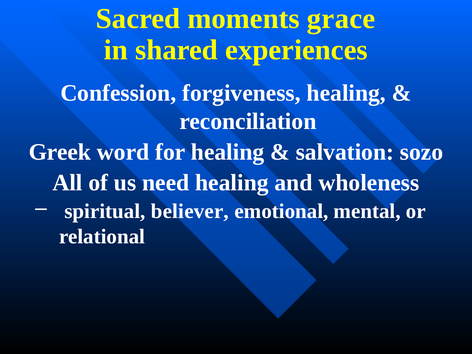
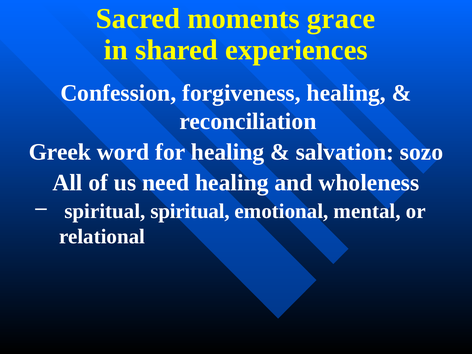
spiritual believer: believer -> spiritual
